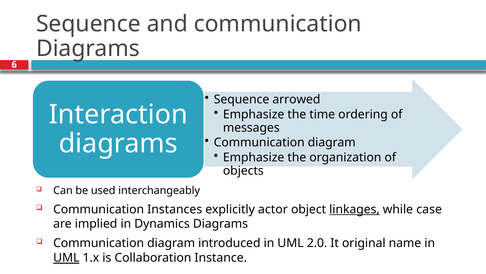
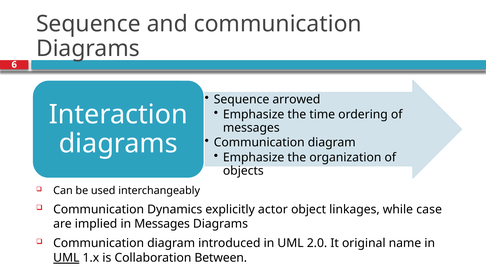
Instances: Instances -> Dynamics
linkages underline: present -> none
in Dynamics: Dynamics -> Messages
Instance: Instance -> Between
